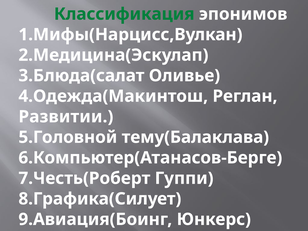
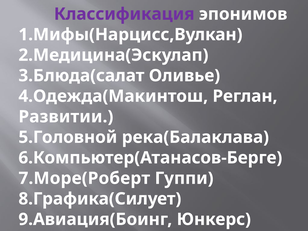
Классификация colour: green -> purple
тему(Балаклава: тему(Балаклава -> река(Балаклава
7.Честь(Роберт: 7.Честь(Роберт -> 7.Море(Роберт
